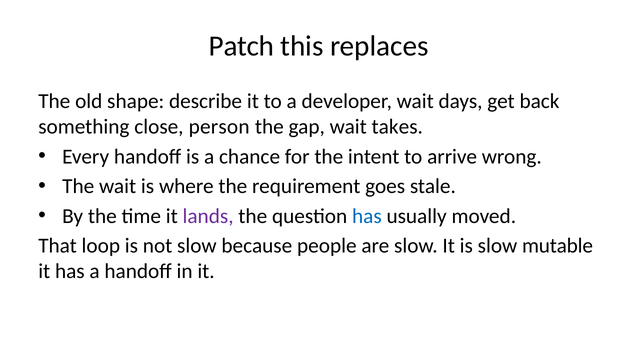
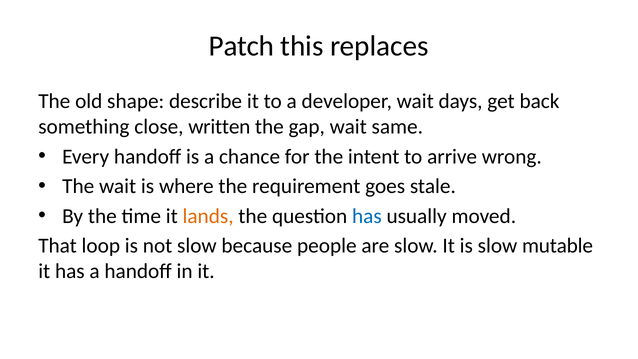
person: person -> written
takes: takes -> same
lands colour: purple -> orange
